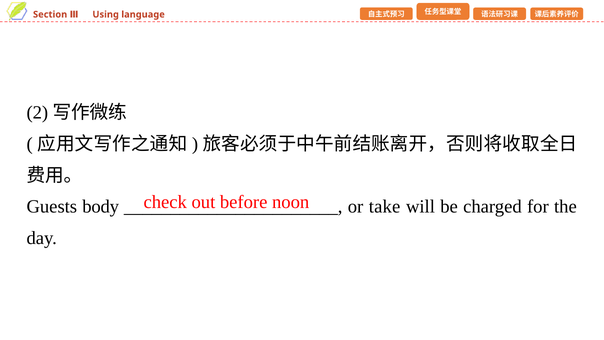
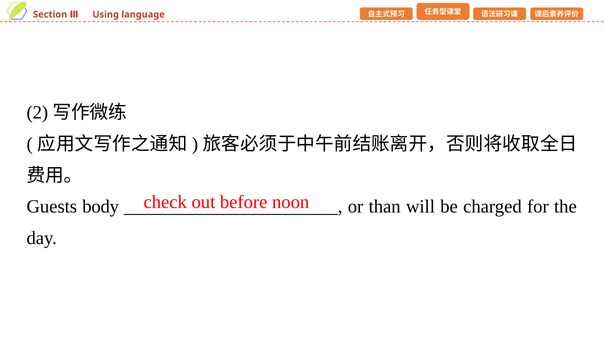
take: take -> than
